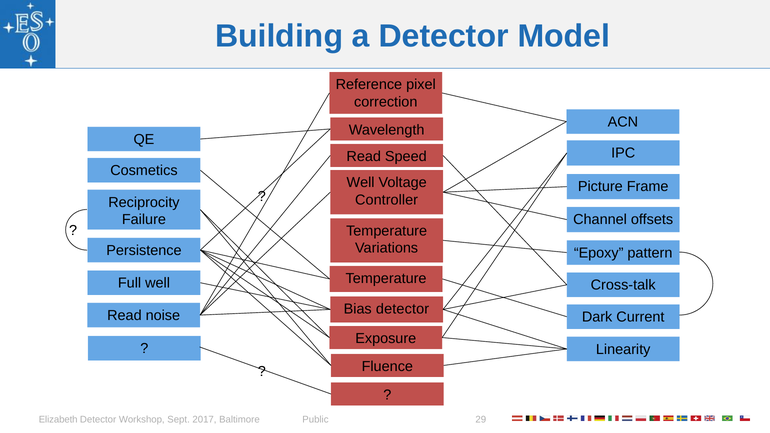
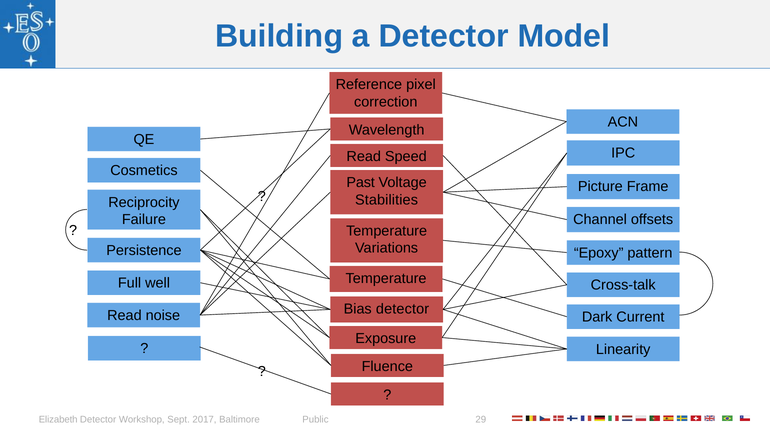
Well at (361, 183): Well -> Past
Controller: Controller -> Stabilities
